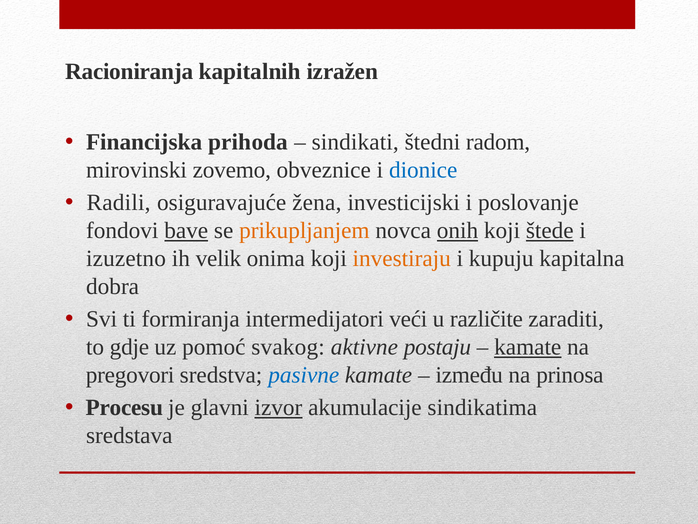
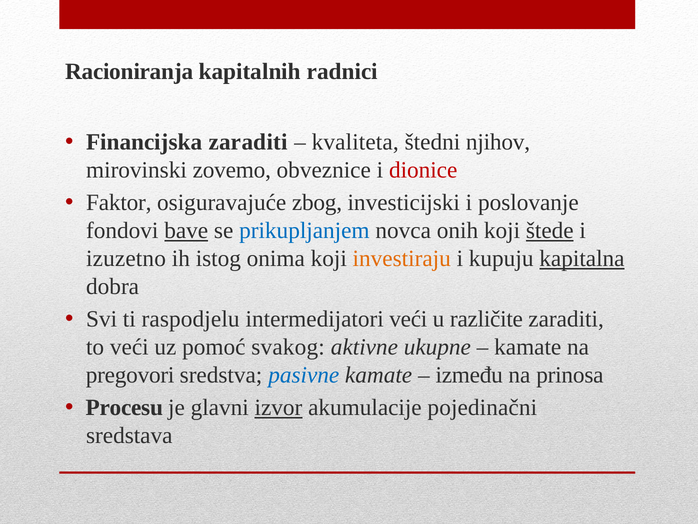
izražen: izražen -> radnici
Financijska prihoda: prihoda -> zaraditi
sindikati: sindikati -> kvaliteta
radom: radom -> njihov
dionice colour: blue -> red
Radili: Radili -> Faktor
žena: žena -> zbog
prikupljanjem colour: orange -> blue
onih underline: present -> none
velik: velik -> istog
kapitalna underline: none -> present
formiranja: formiranja -> raspodjelu
to gdje: gdje -> veći
postaju: postaju -> ukupne
kamate at (528, 347) underline: present -> none
sindikatima: sindikatima -> pojedinačni
